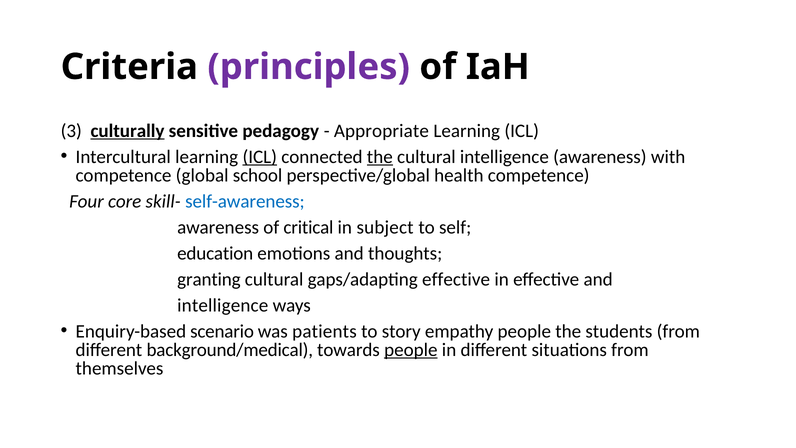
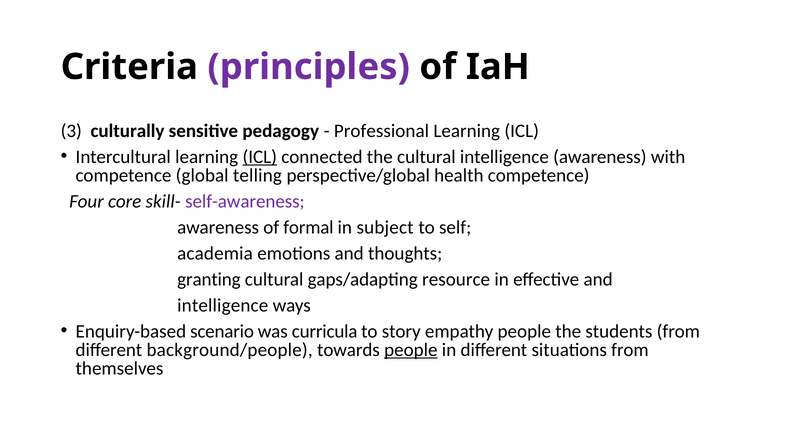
culturally underline: present -> none
Appropriate: Appropriate -> Professional
the at (380, 157) underline: present -> none
school: school -> telling
self-awareness colour: blue -> purple
critical: critical -> formal
education: education -> academia
gaps/adapting effective: effective -> resource
patients: patients -> curricula
background/medical: background/medical -> background/people
